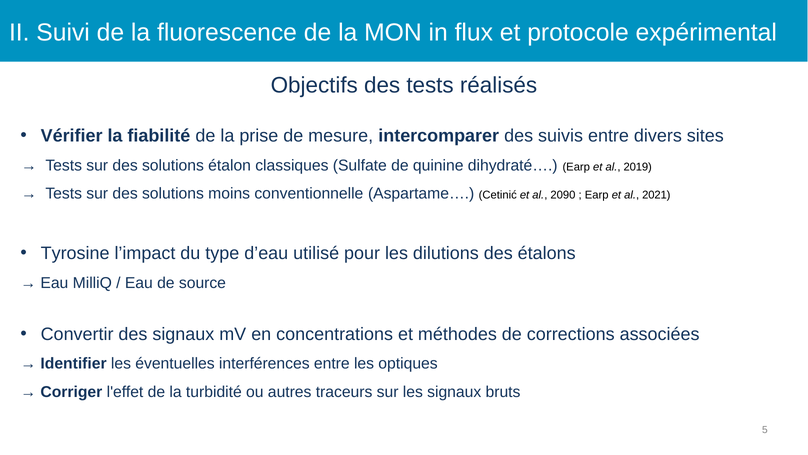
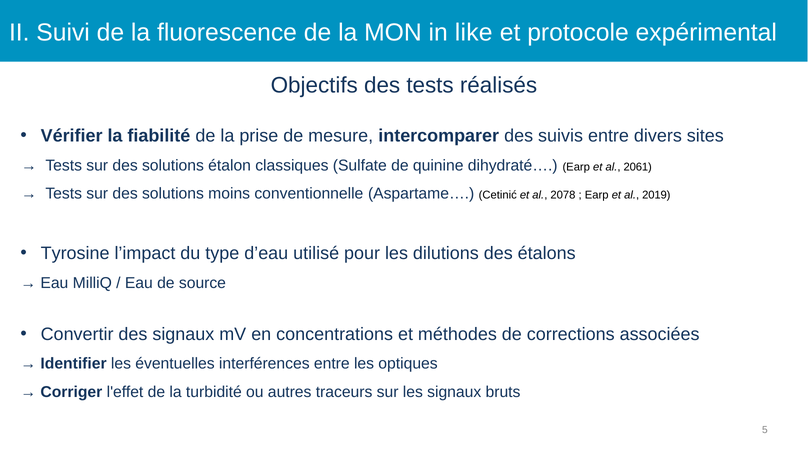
flux: flux -> like
2019: 2019 -> 2061
2090: 2090 -> 2078
2021: 2021 -> 2019
